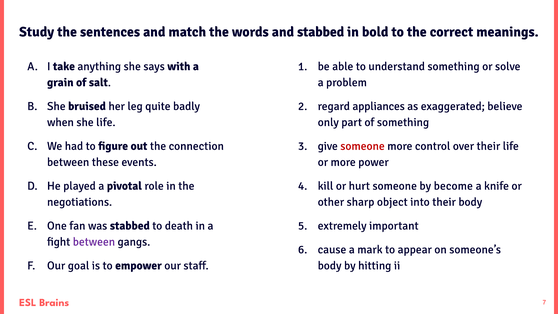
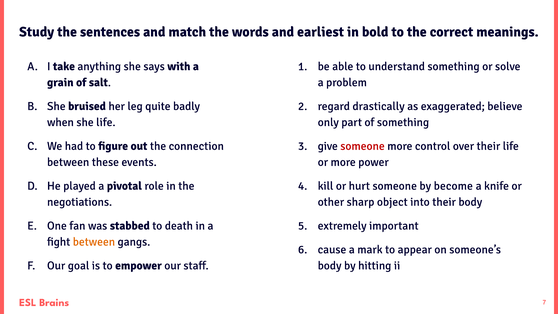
and stabbed: stabbed -> earliest
appliances: appliances -> drastically
between at (94, 242) colour: purple -> orange
